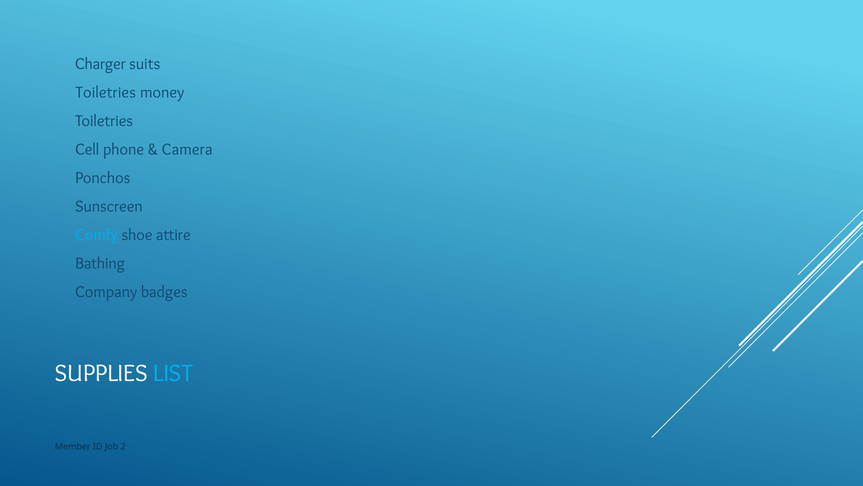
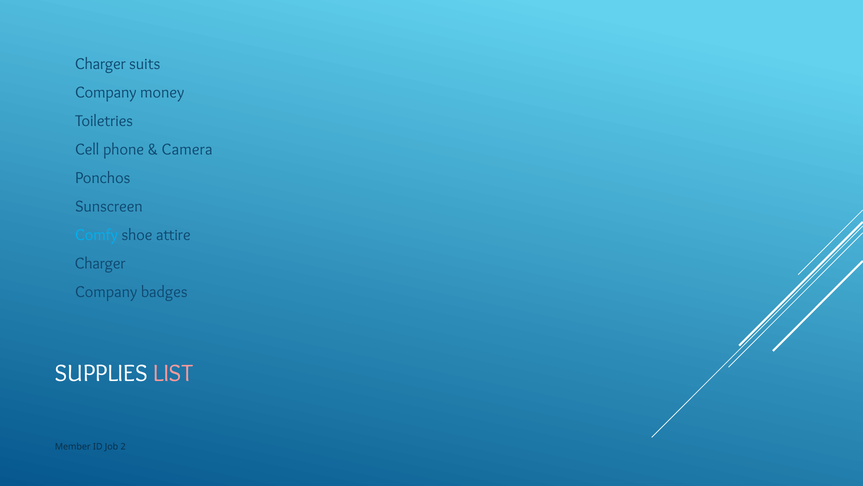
Toiletries at (106, 92): Toiletries -> Company
Bathing at (100, 263): Bathing -> Charger
LIST colour: light blue -> pink
